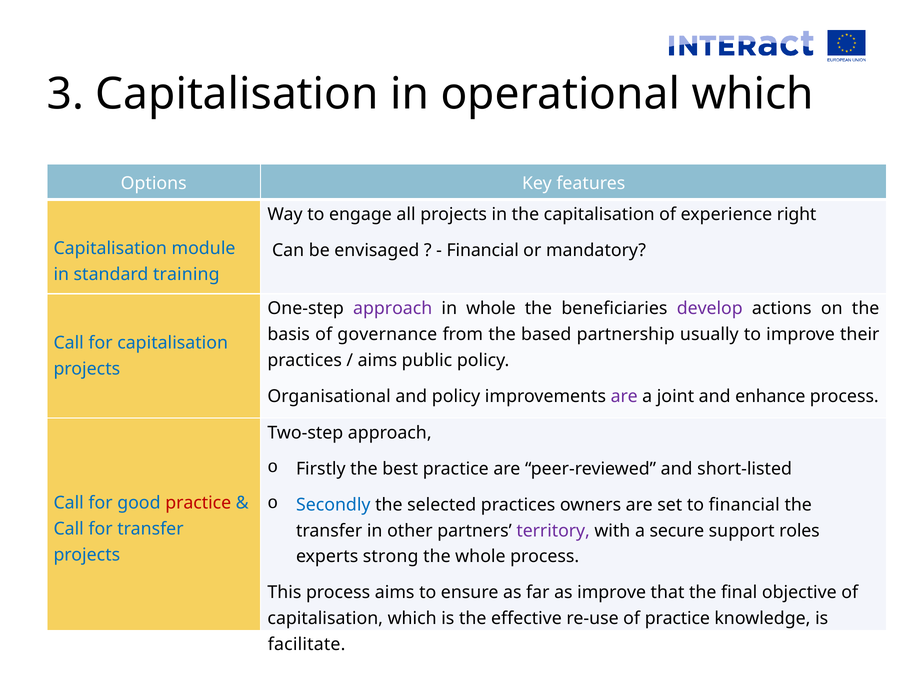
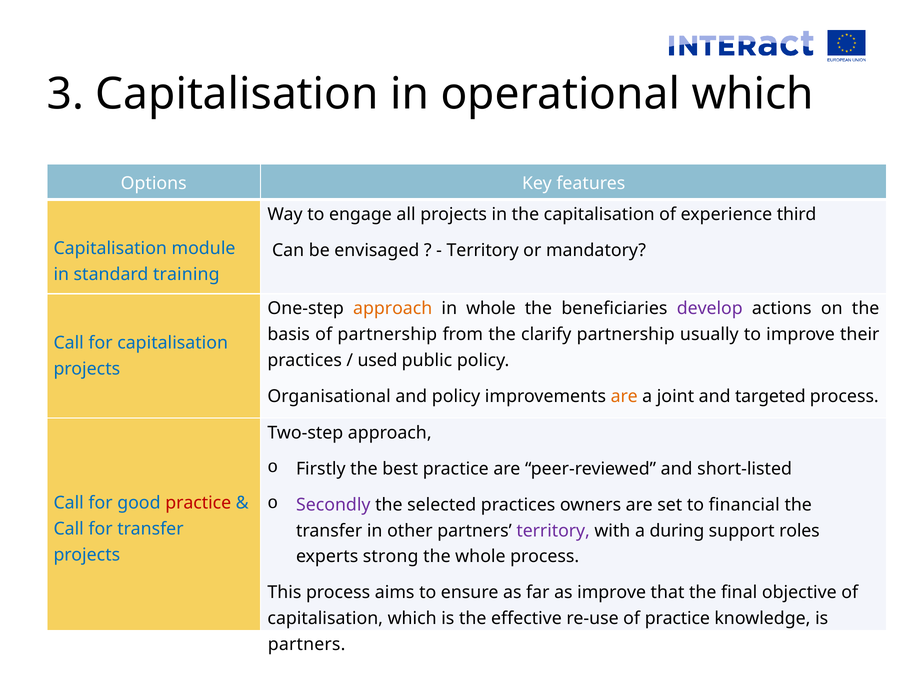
right: right -> third
Financial at (483, 250): Financial -> Territory
approach at (393, 309) colour: purple -> orange
of governance: governance -> partnership
based: based -> clarify
aims at (377, 360): aims -> used
are at (624, 396) colour: purple -> orange
enhance: enhance -> targeted
Secondly colour: blue -> purple
secure: secure -> during
facilitate at (307, 644): facilitate -> partners
